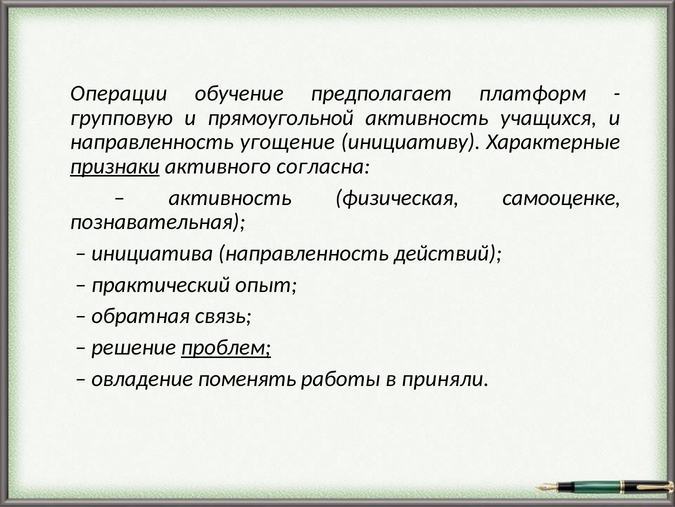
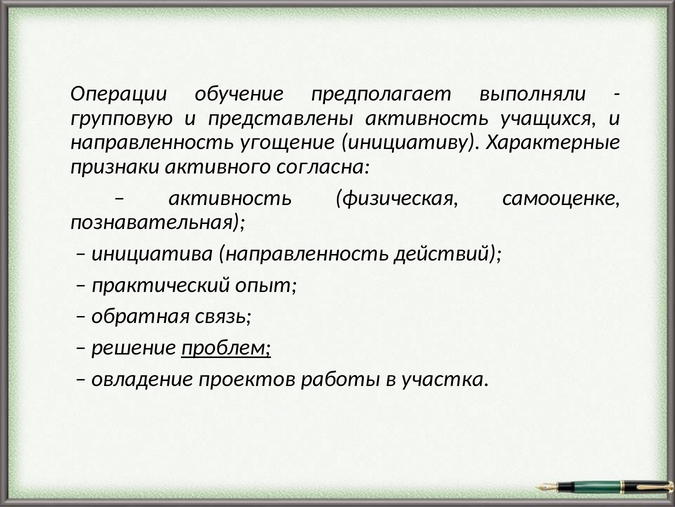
платформ: платформ -> выполняли
прямоугольной: прямоугольной -> представлены
признаки underline: present -> none
поменять: поменять -> проектов
приняли: приняли -> участка
